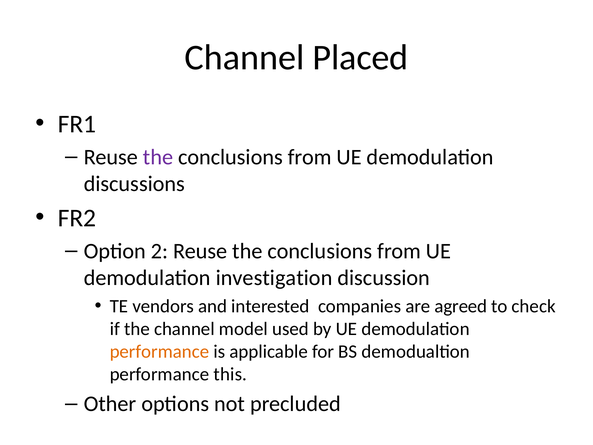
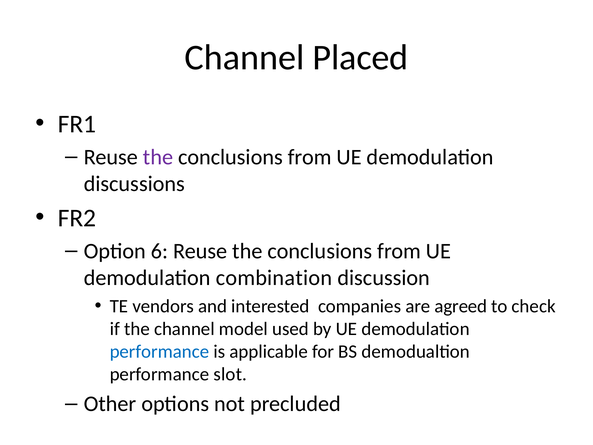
2: 2 -> 6
investigation: investigation -> combination
performance at (159, 351) colour: orange -> blue
this: this -> slot
